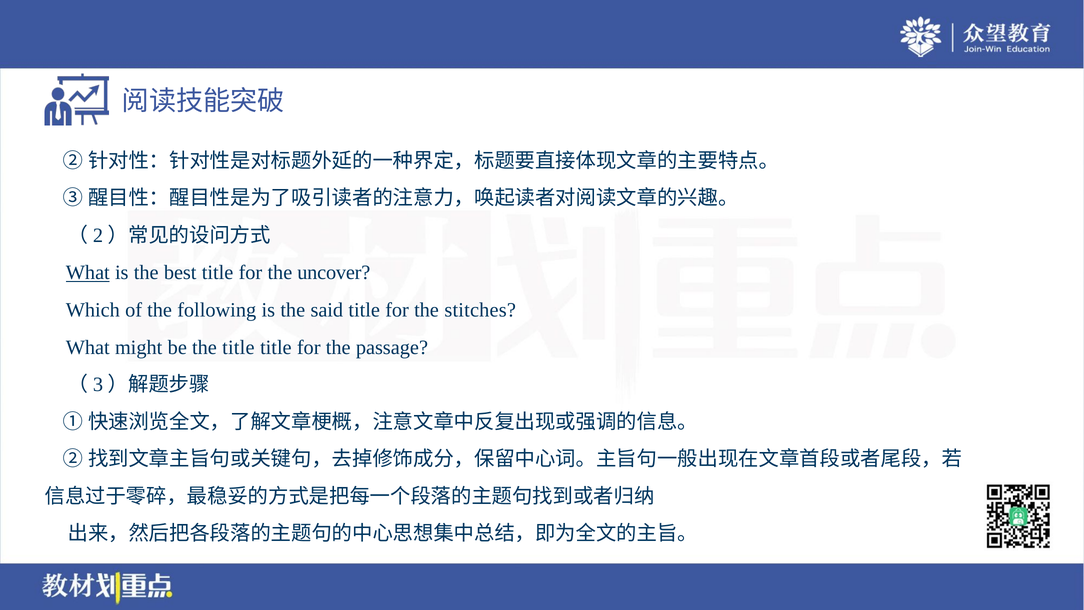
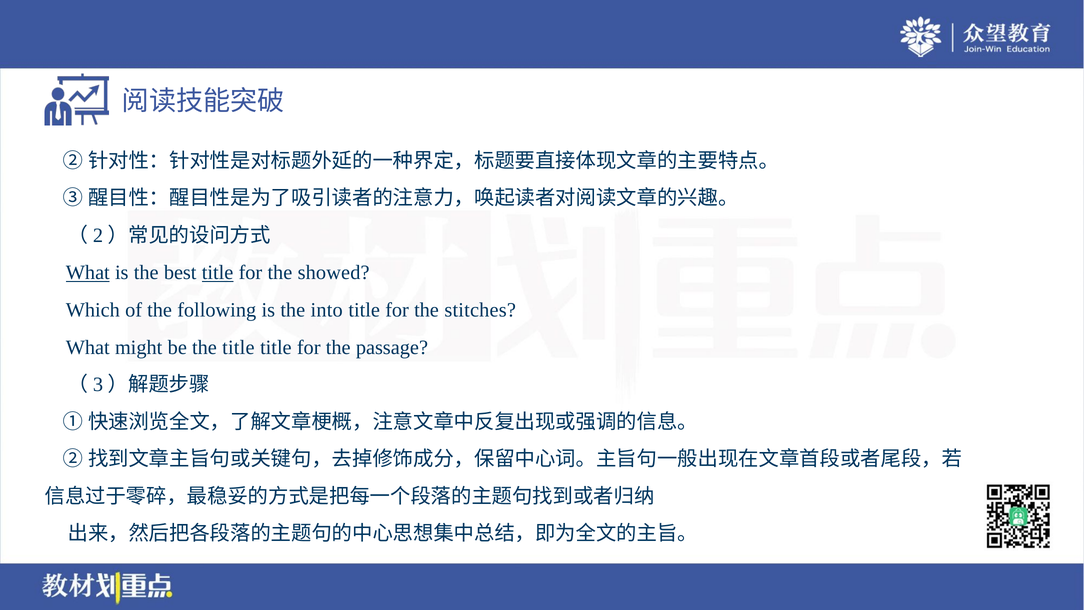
title at (218, 273) underline: none -> present
uncover: uncover -> showed
said: said -> into
